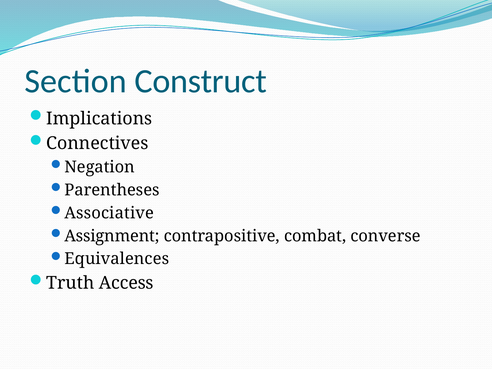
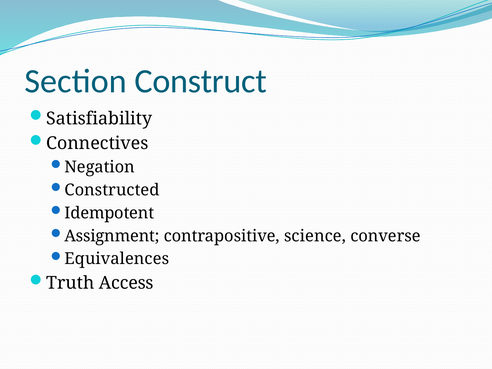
Implications: Implications -> Satisfiability
Parentheses: Parentheses -> Constructed
Associative: Associative -> Idempotent
combat: combat -> science
